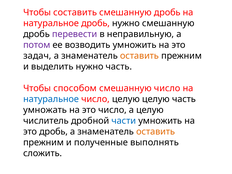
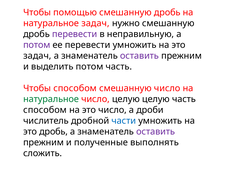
составить: составить -> помощью
натуральное дробь: дробь -> задач
ее возводить: возводить -> перевести
оставить at (140, 56) colour: orange -> purple
выделить нужно: нужно -> потом
натуральное at (51, 99) colour: blue -> green
умножать at (45, 110): умножать -> способом
а целую: целую -> дроби
оставить at (156, 132) colour: orange -> purple
